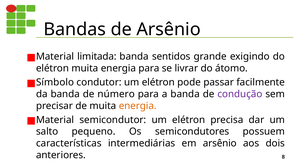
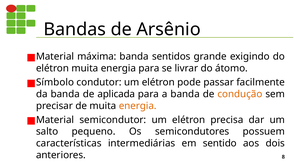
limitada: limitada -> máxima
número: número -> aplicada
condução colour: purple -> orange
em arsênio: arsênio -> sentido
